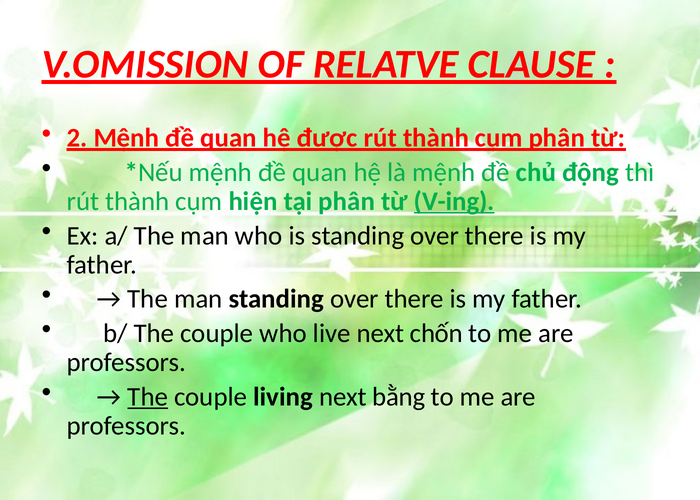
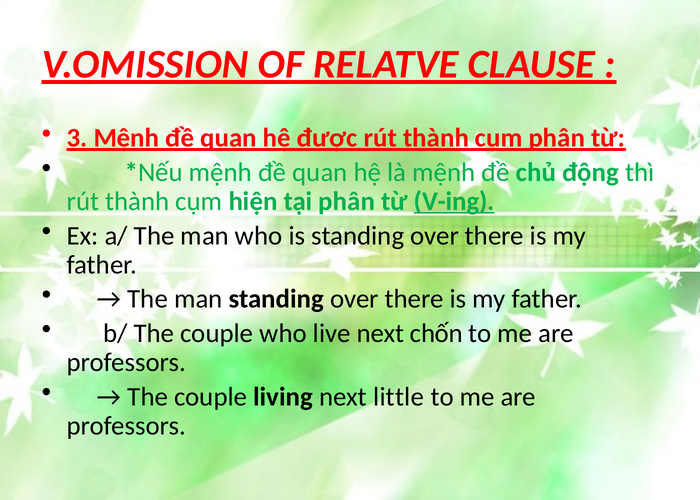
2: 2 -> 3
The at (148, 397) underline: present -> none
bằng: bằng -> little
